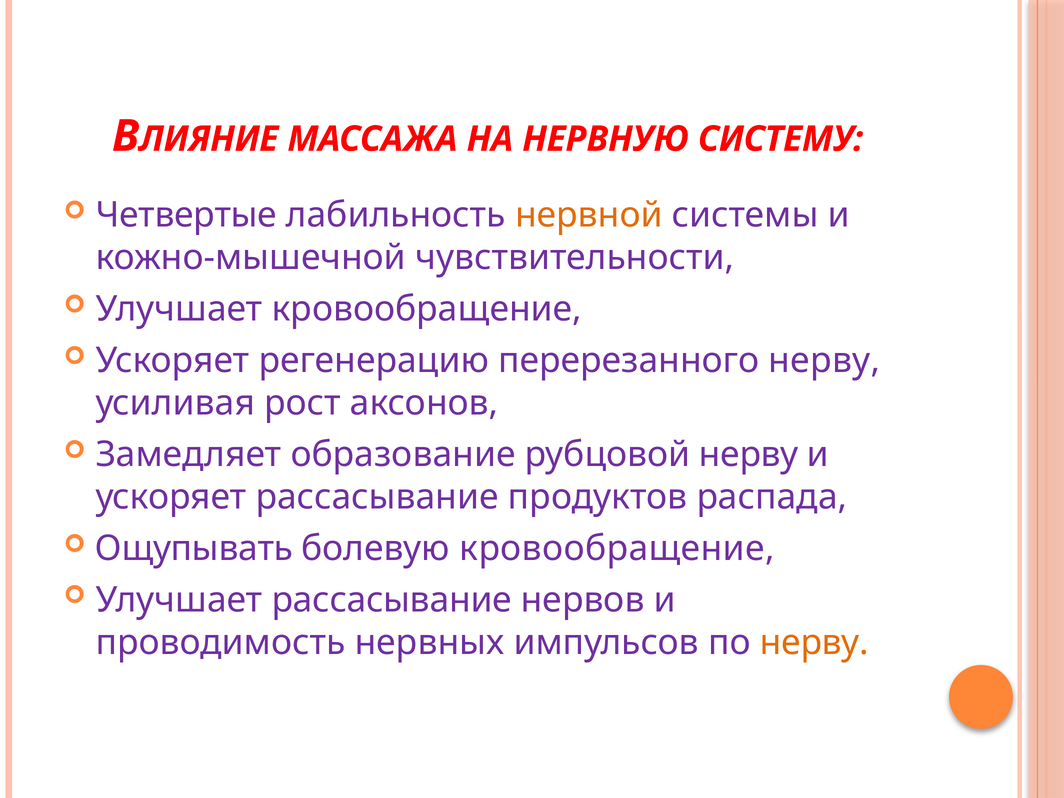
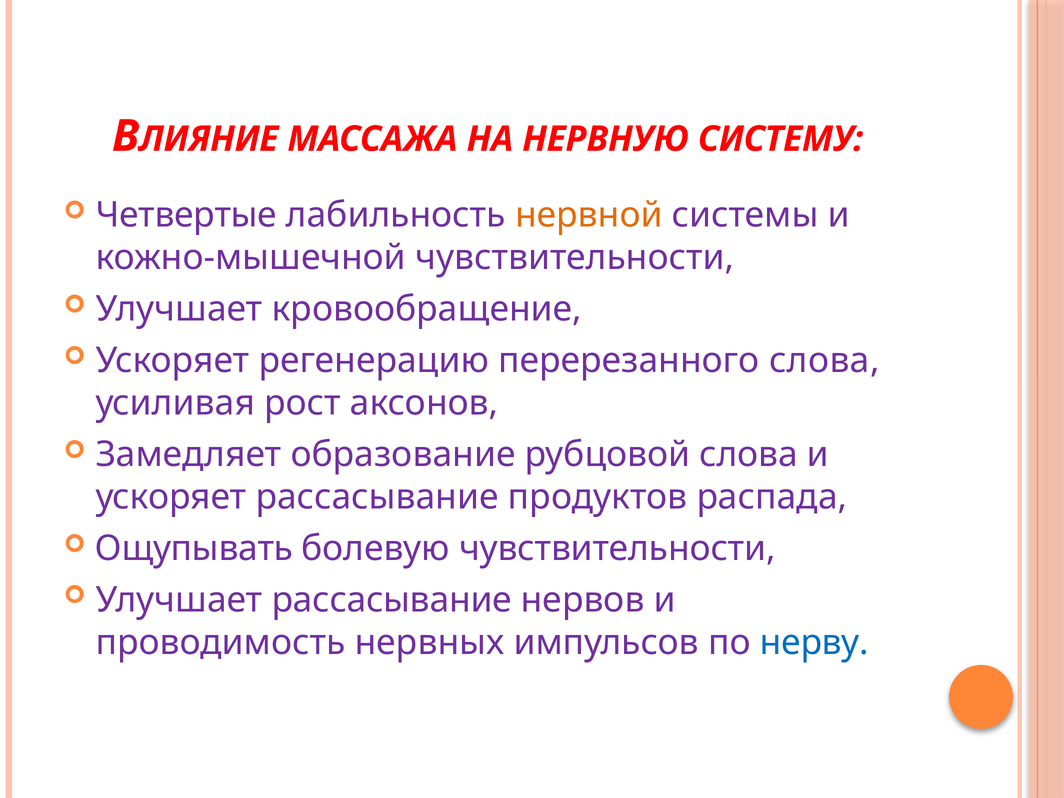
перерезанного нерву: нерву -> слова
рубцовой нерву: нерву -> слова
болевую кровообращение: кровообращение -> чувствительности
нерву at (814, 643) colour: orange -> blue
